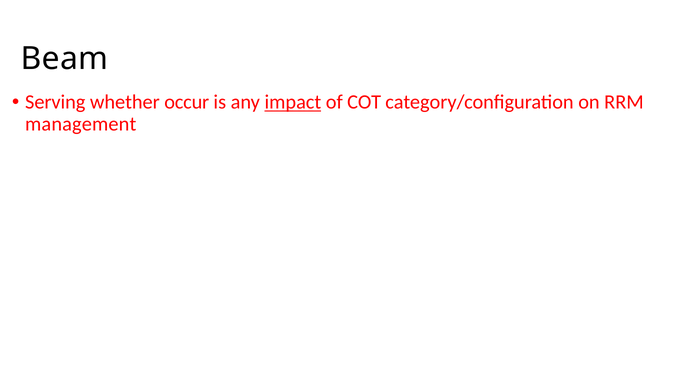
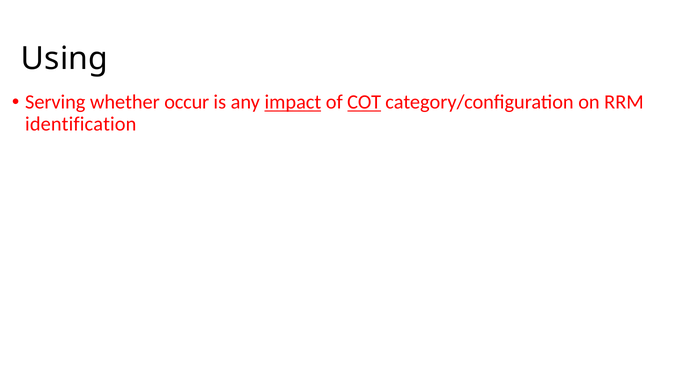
Beam: Beam -> Using
COT underline: none -> present
management: management -> identification
